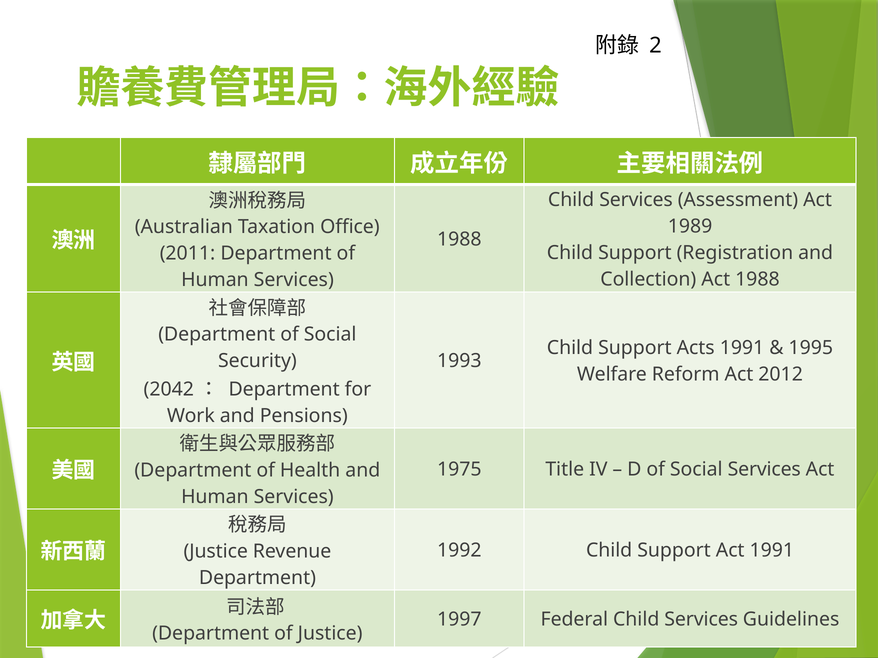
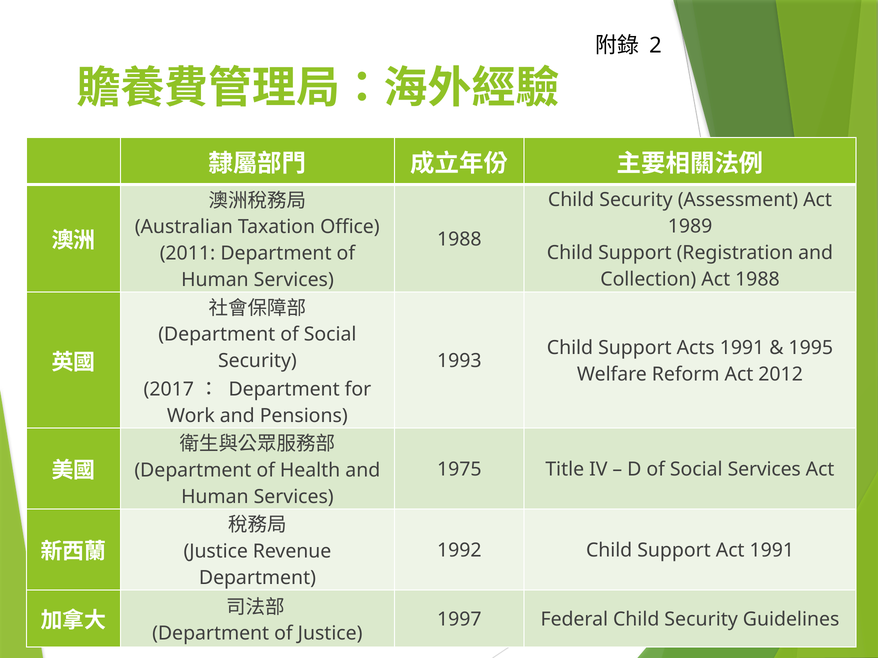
Services at (636, 200): Services -> Security
2042: 2042 -> 2017
Federal Child Services: Services -> Security
